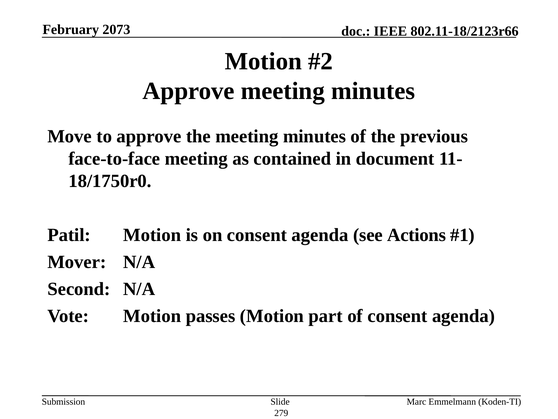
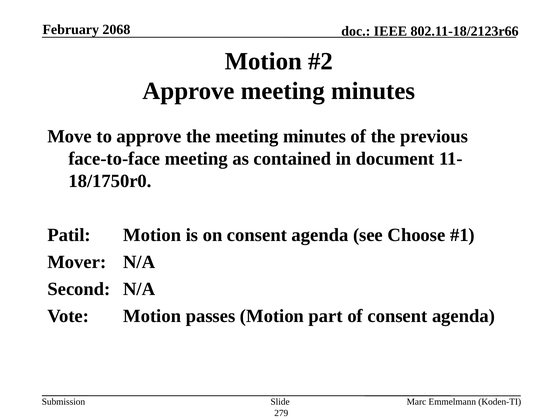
2073: 2073 -> 2068
Actions: Actions -> Choose
